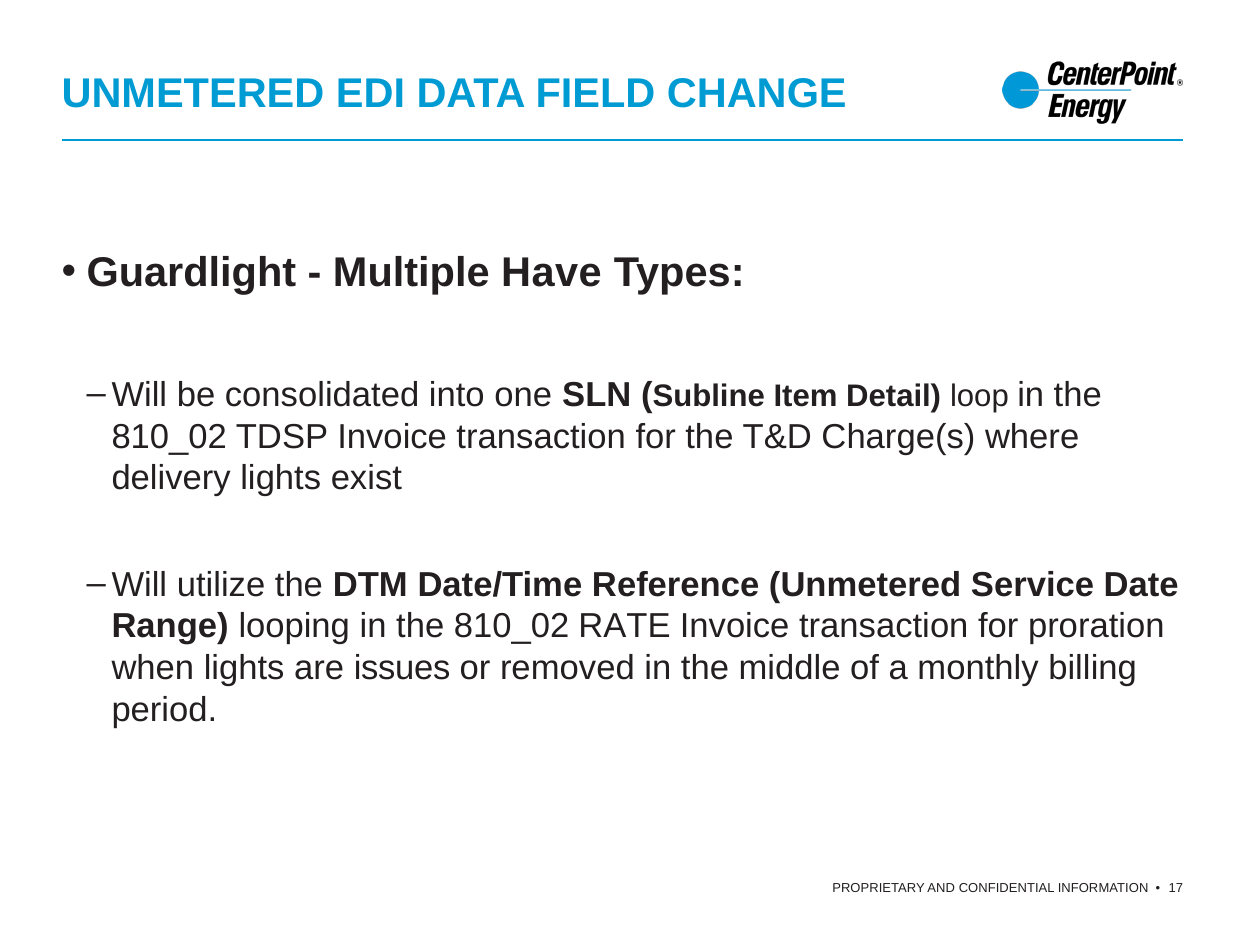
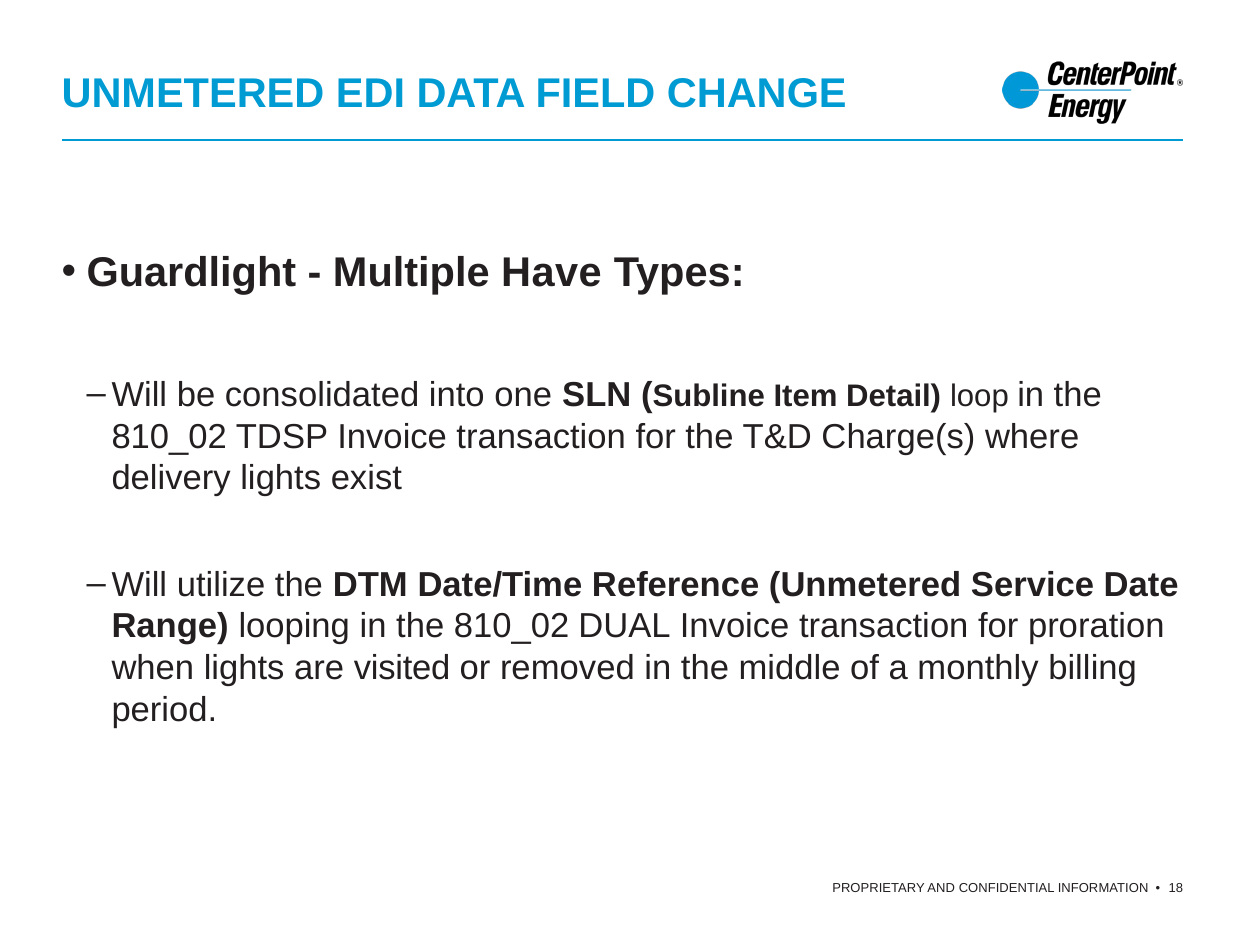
RATE: RATE -> DUAL
issues: issues -> visited
17: 17 -> 18
